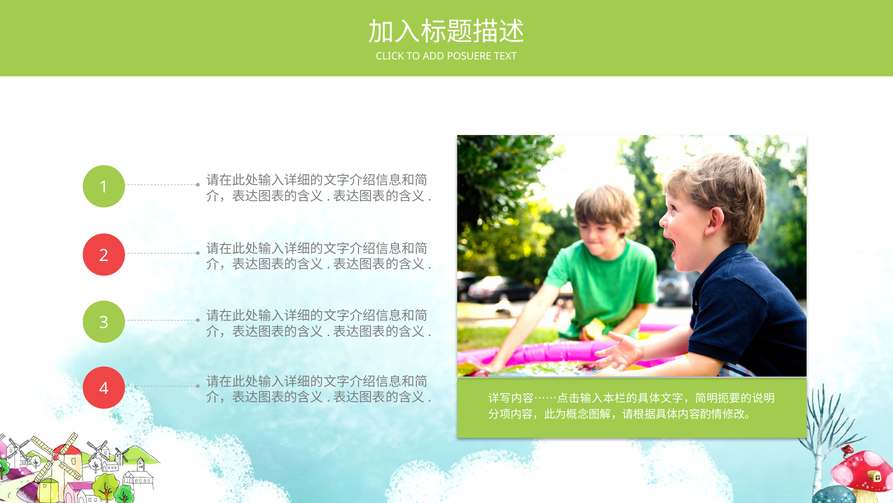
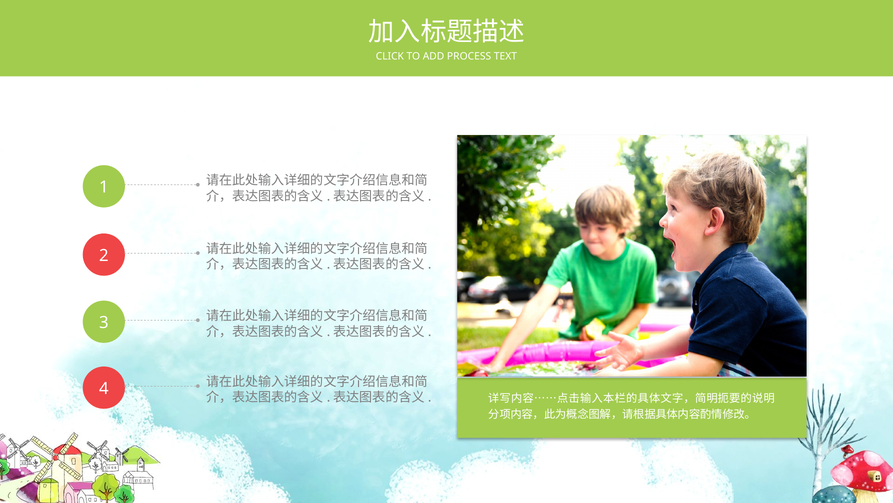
POSUERE: POSUERE -> PROCESS
